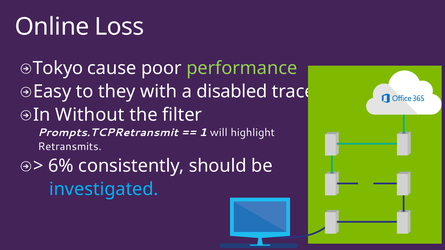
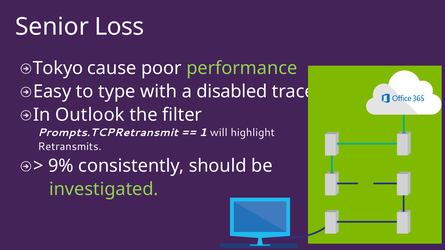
Online: Online -> Senior
they: they -> type
Without: Without -> Outlook
6%: 6% -> 9%
investigated colour: light blue -> light green
